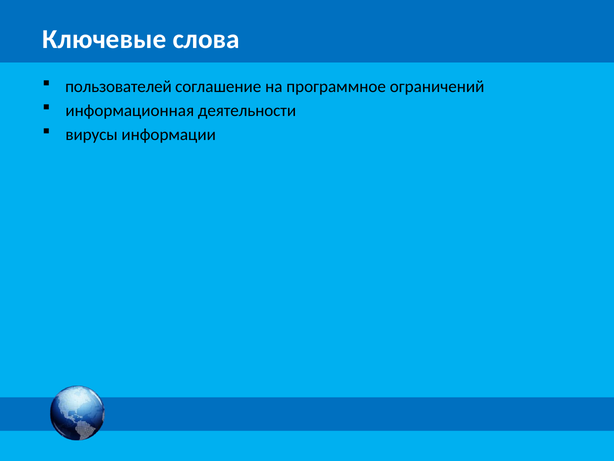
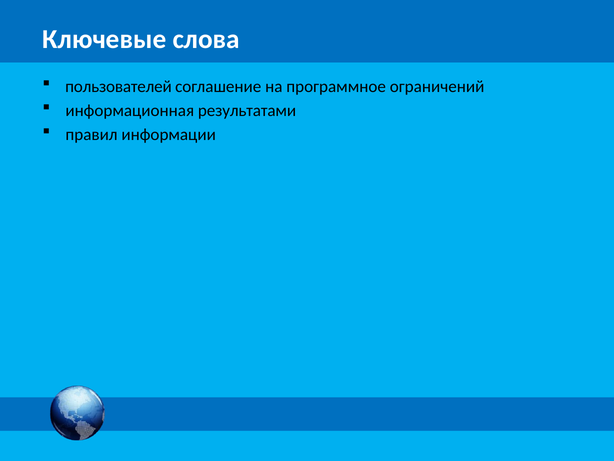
деятельности: деятельности -> результатами
вирусы: вирусы -> правил
